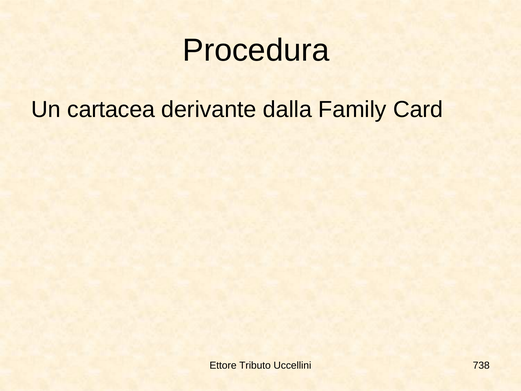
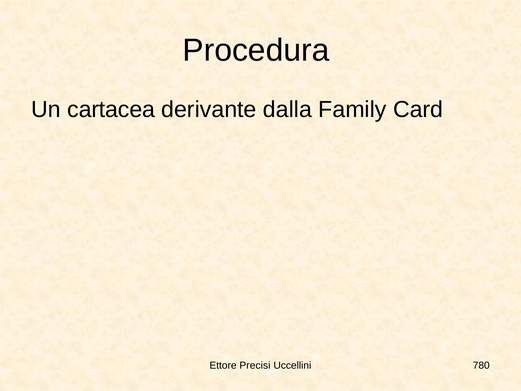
Tributo: Tributo -> Precisi
738: 738 -> 780
